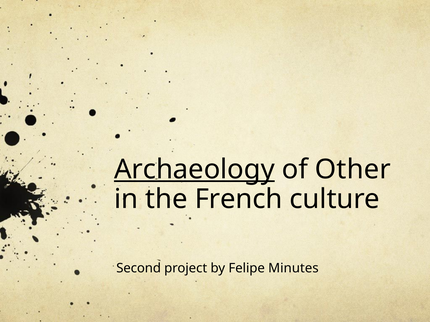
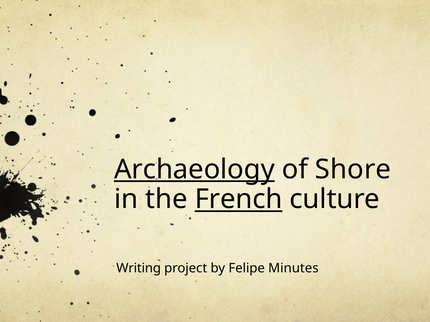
Other: Other -> Shore
French underline: none -> present
Second: Second -> Writing
